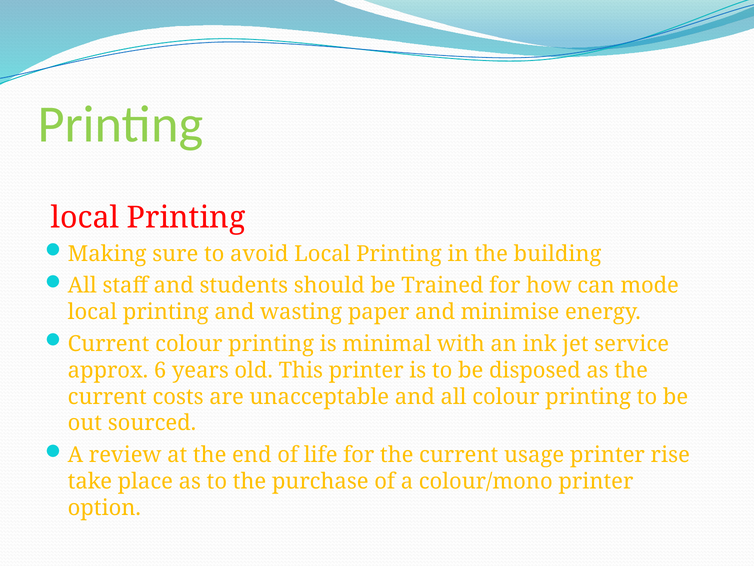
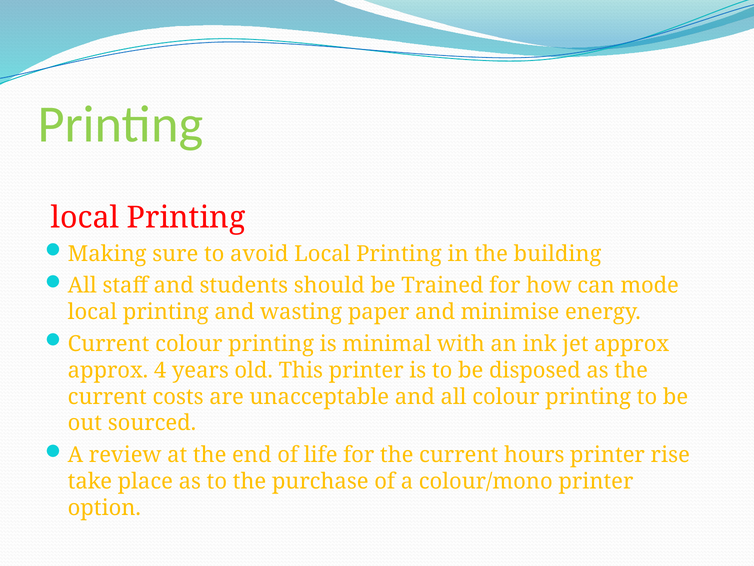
jet service: service -> approx
6: 6 -> 4
usage: usage -> hours
